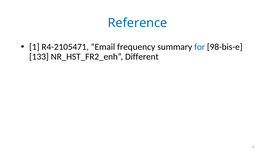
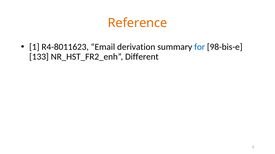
Reference colour: blue -> orange
R4-2105471: R4-2105471 -> R4-8011623
frequency: frequency -> derivation
